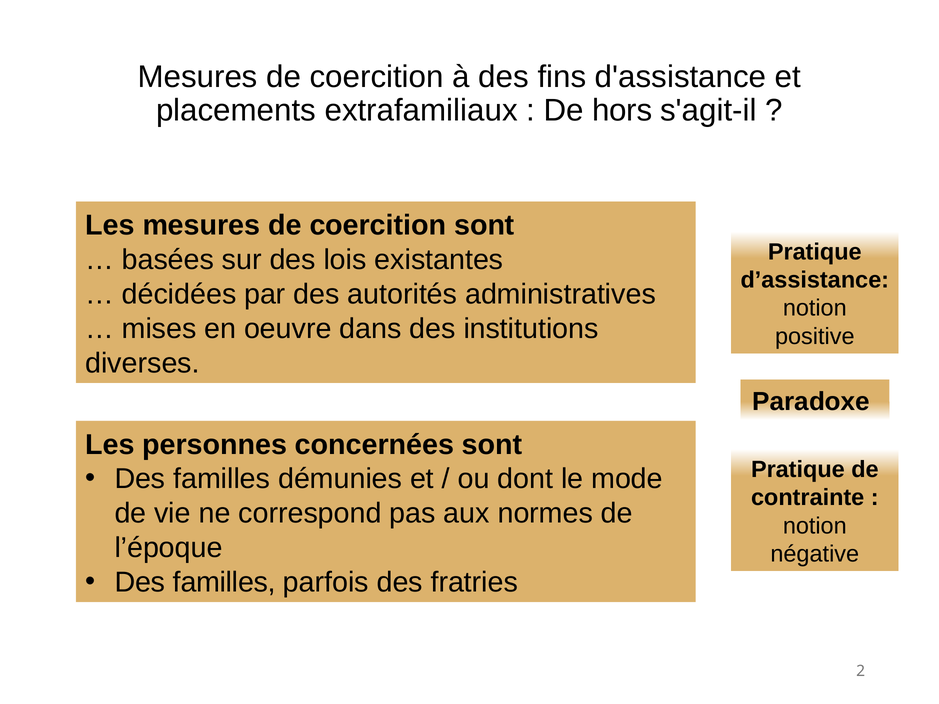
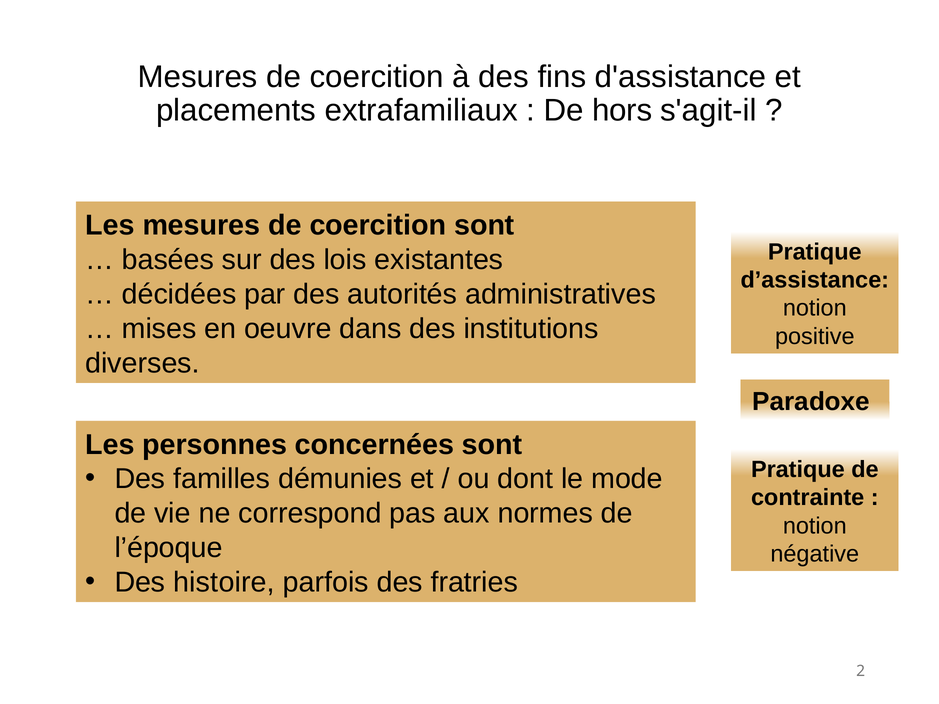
familles at (224, 582): familles -> histoire
